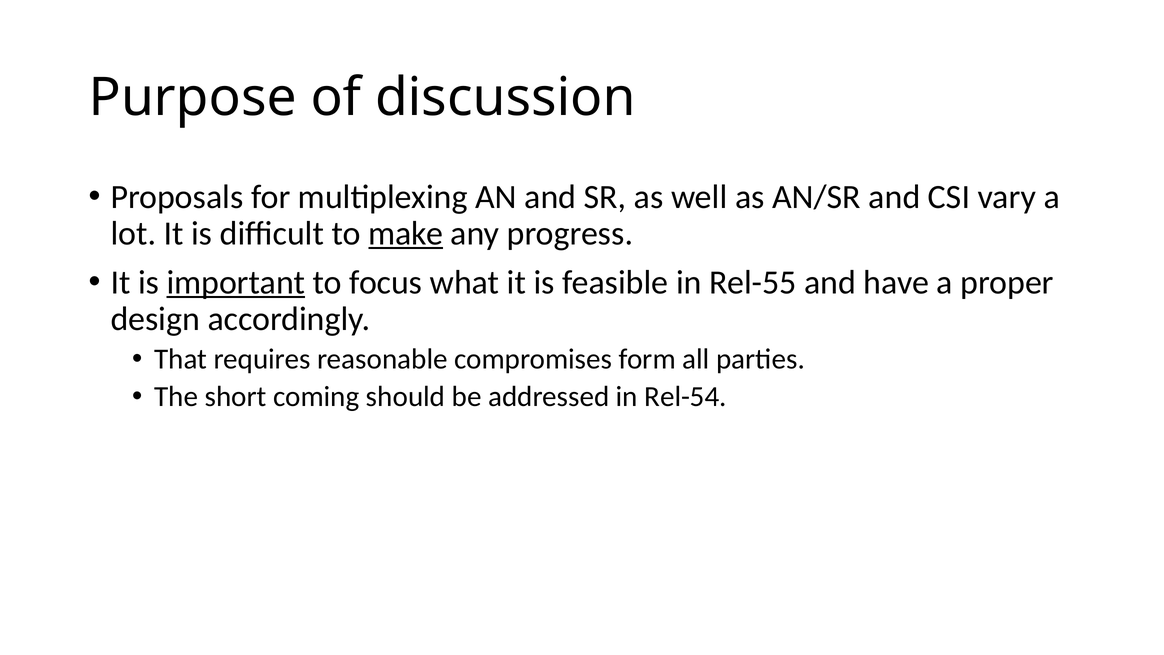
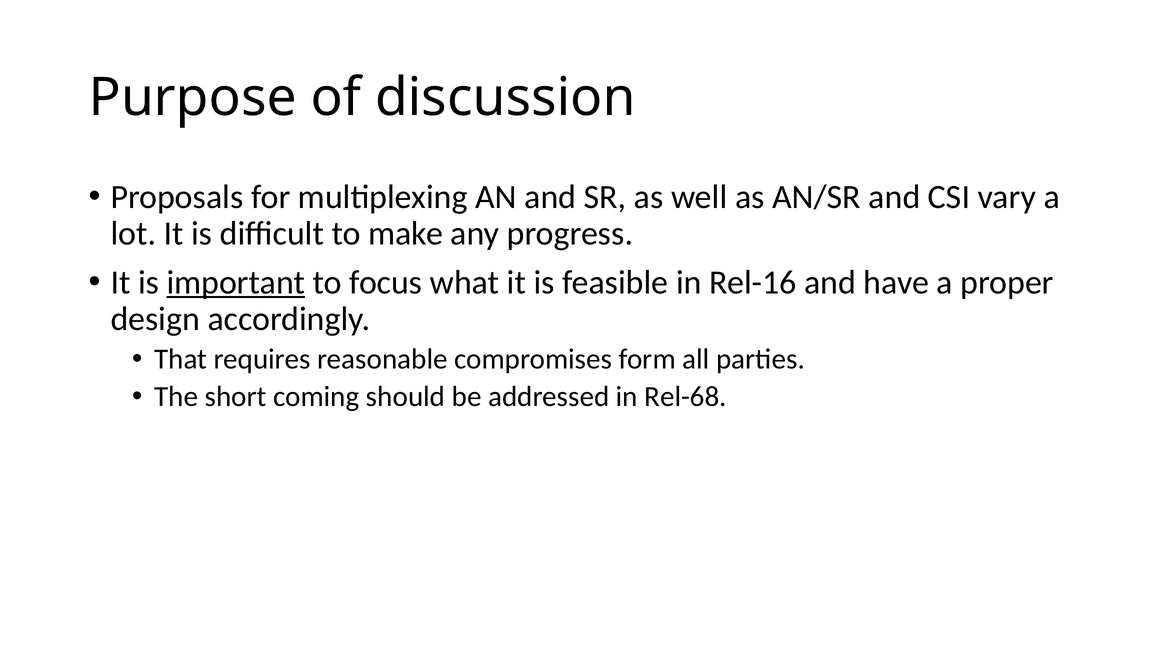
make underline: present -> none
Rel-55: Rel-55 -> Rel-16
Rel-54: Rel-54 -> Rel-68
